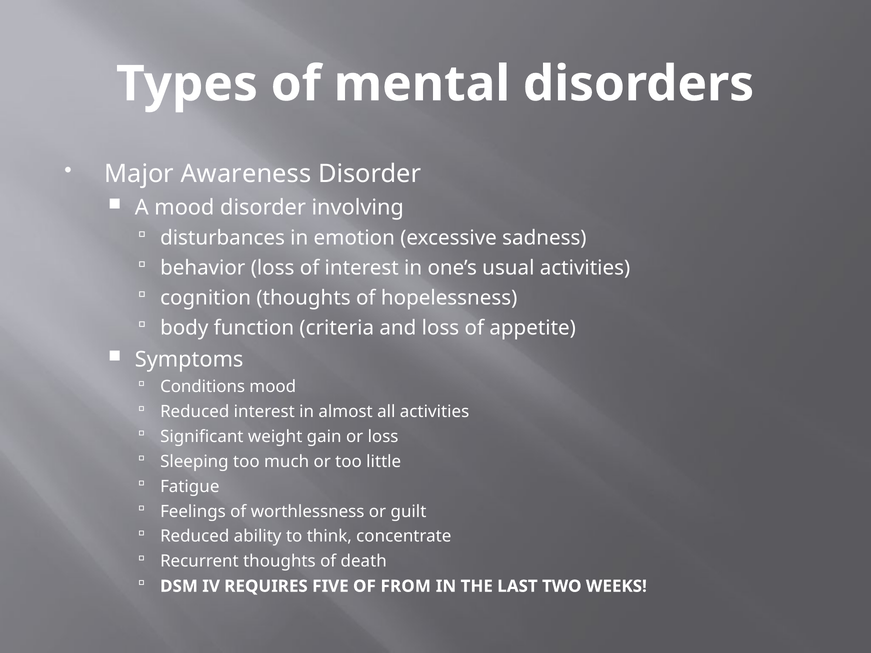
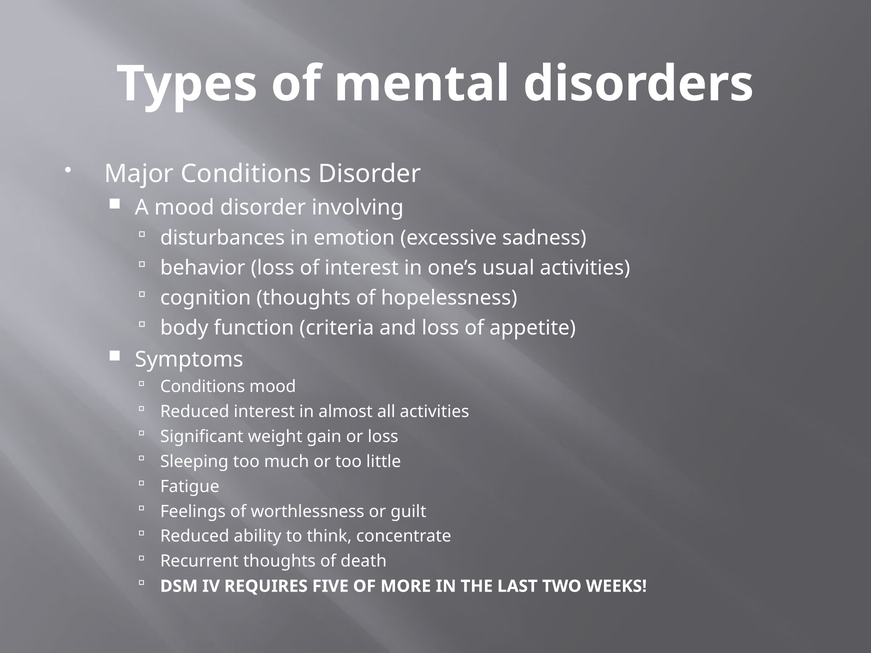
Major Awareness: Awareness -> Conditions
FROM: FROM -> MORE
